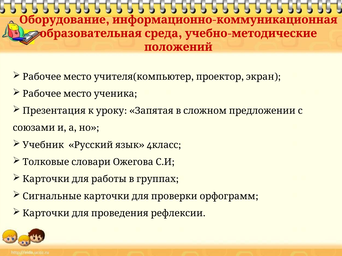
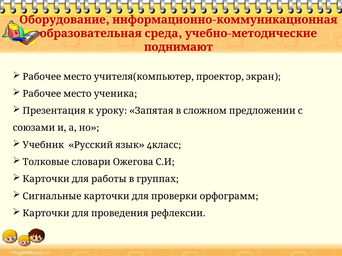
положений: положений -> поднимают
